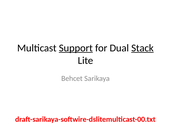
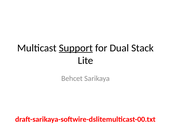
Stack underline: present -> none
